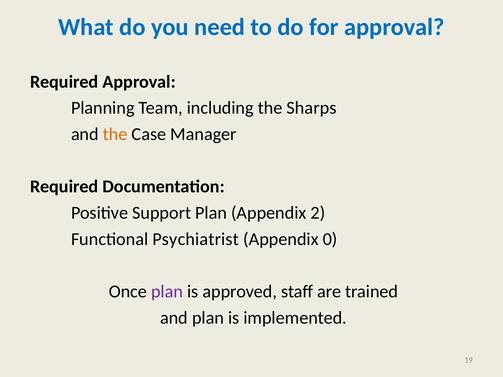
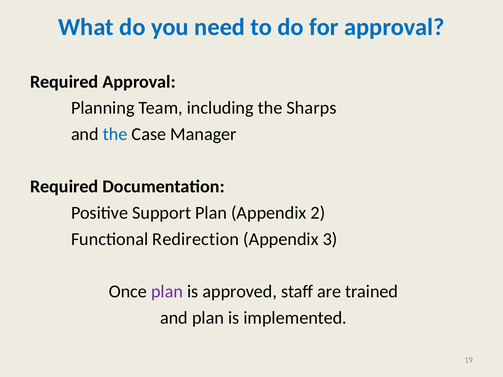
the at (115, 134) colour: orange -> blue
Psychiatrist: Psychiatrist -> Redirection
0: 0 -> 3
